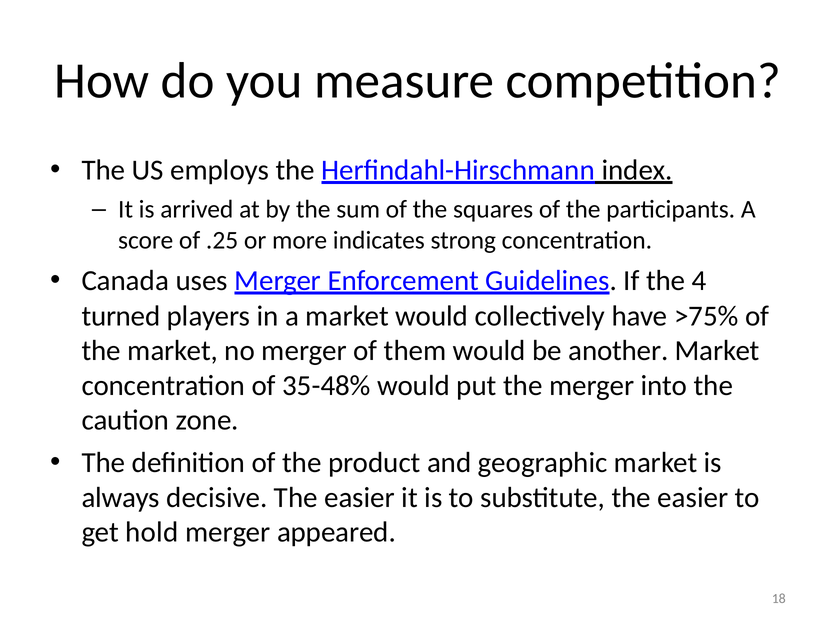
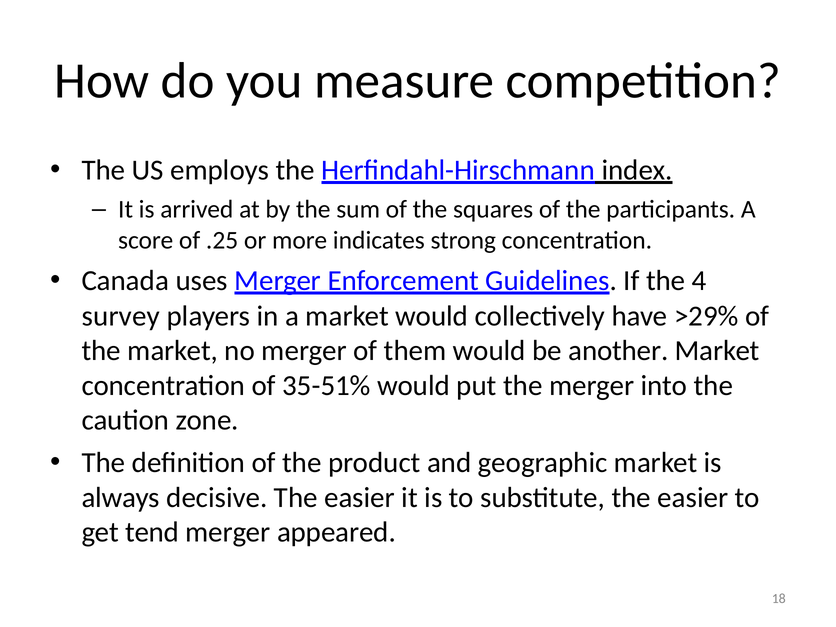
turned: turned -> survey
>75%: >75% -> >29%
35-48%: 35-48% -> 35-51%
hold: hold -> tend
